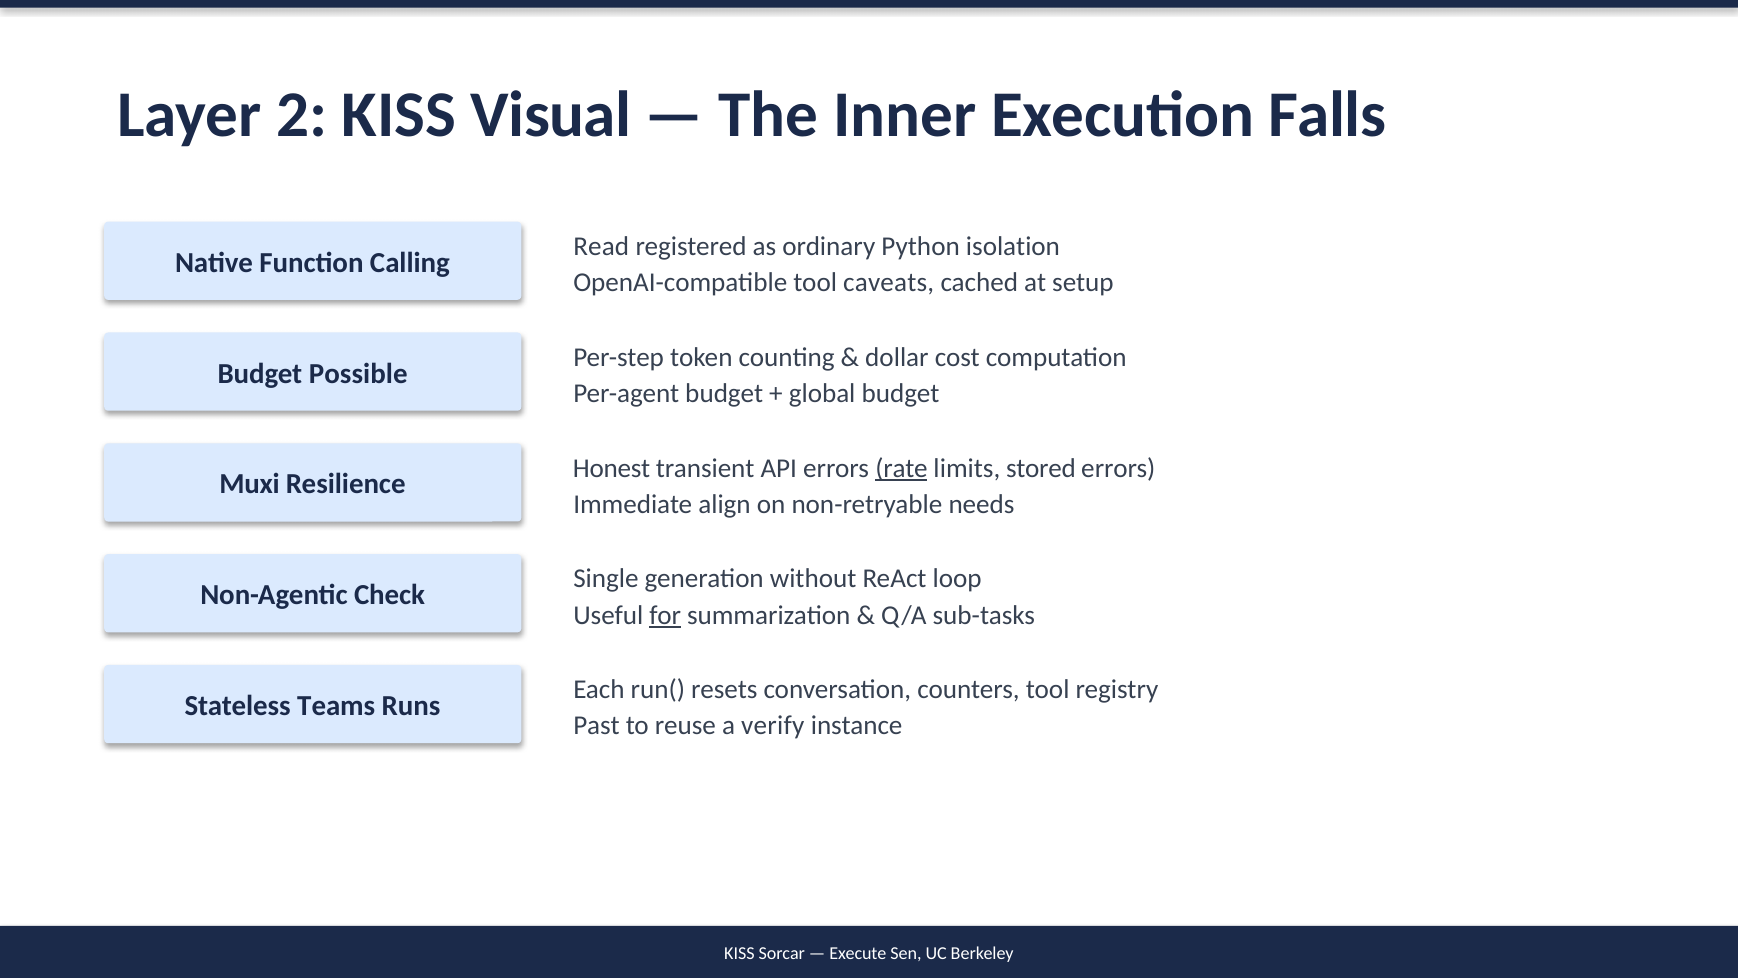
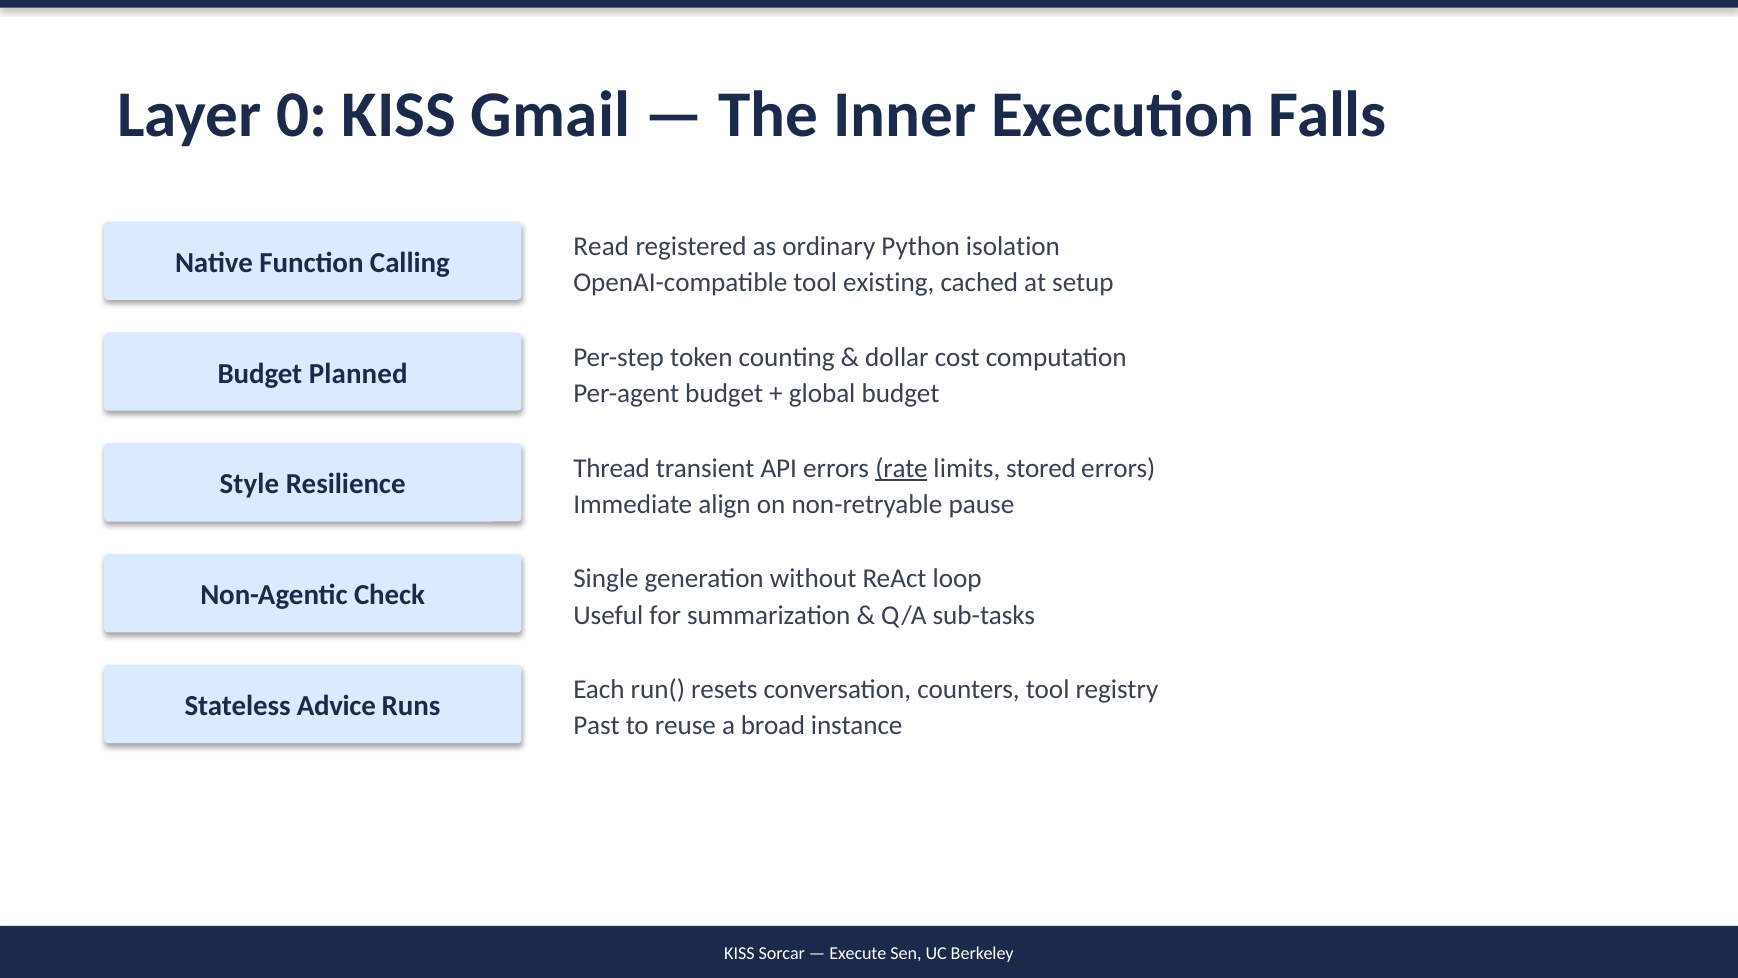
2: 2 -> 0
Visual: Visual -> Gmail
caveats: caveats -> existing
Possible: Possible -> Planned
Honest: Honest -> Thread
Muxi: Muxi -> Style
needs: needs -> pause
for underline: present -> none
Teams: Teams -> Advice
verify: verify -> broad
